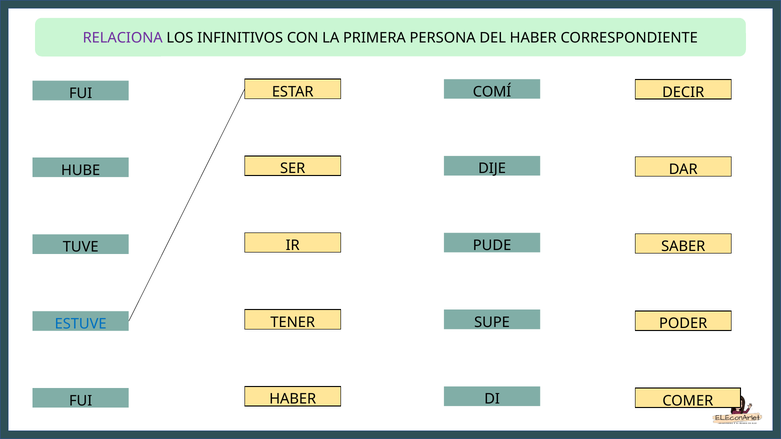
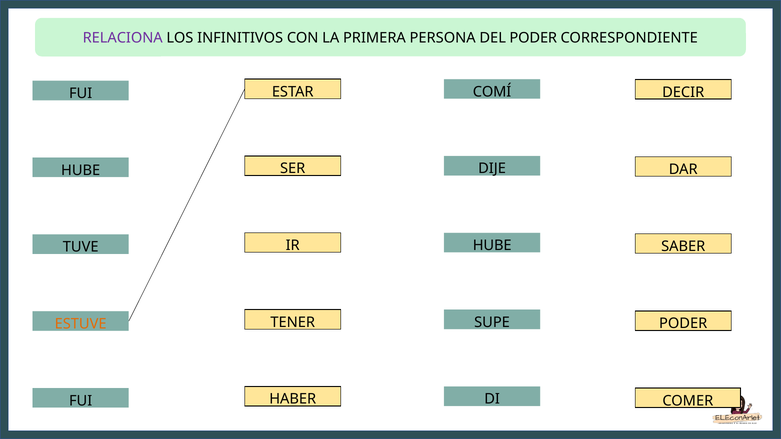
DEL HABER: HABER -> PODER
PUDE at (492, 246): PUDE -> HUBE
ESTUVE colour: blue -> orange
